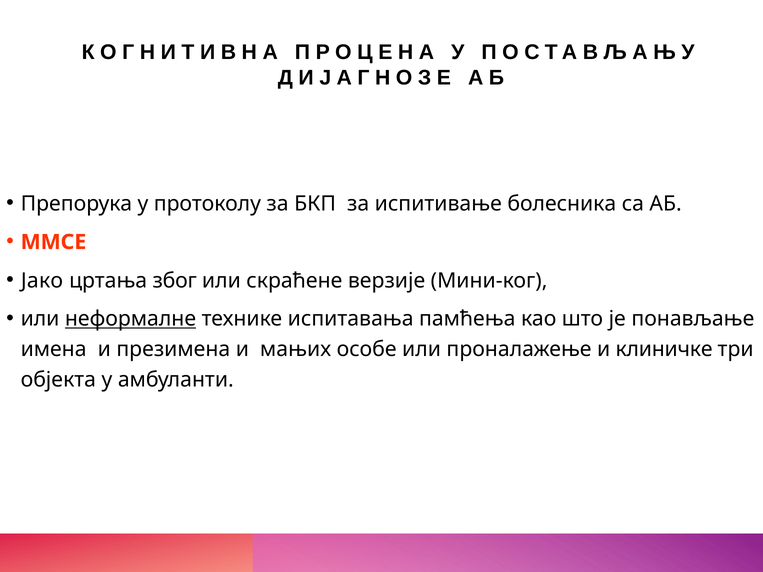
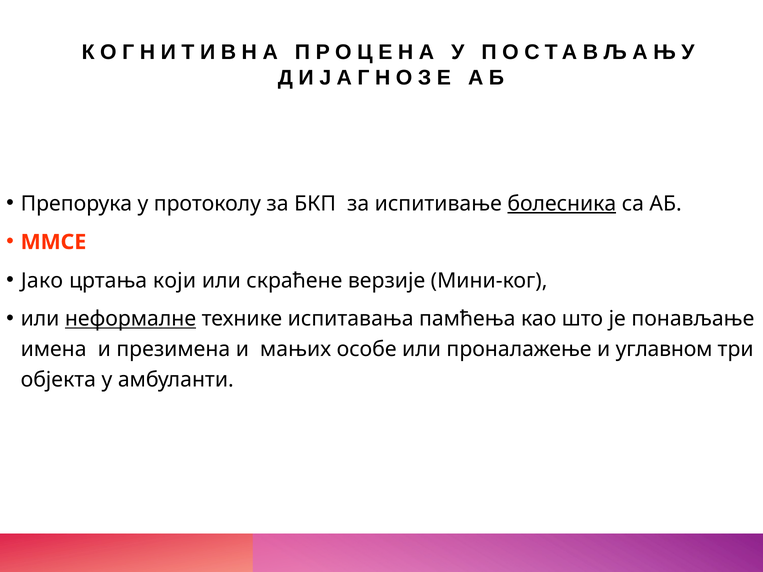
болесника underline: none -> present
због: због -> који
клиничке: клиничке -> углавном
